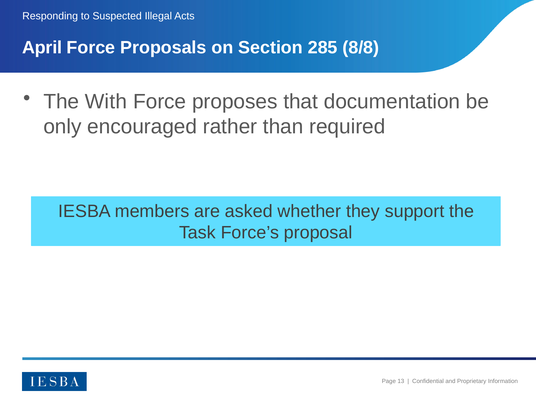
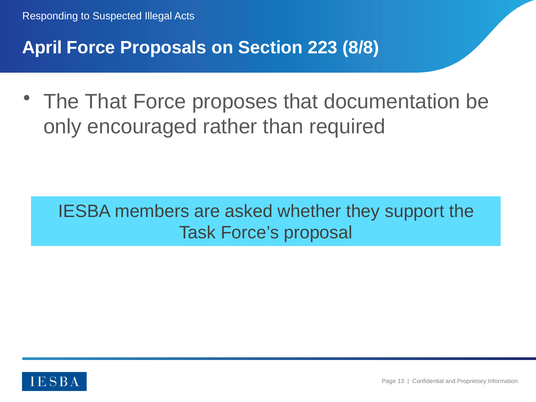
285: 285 -> 223
The With: With -> That
